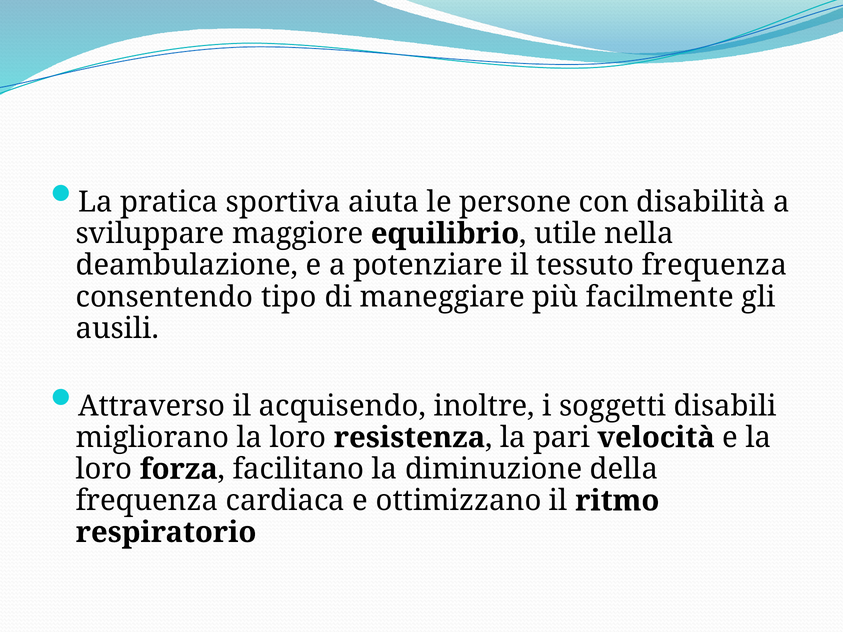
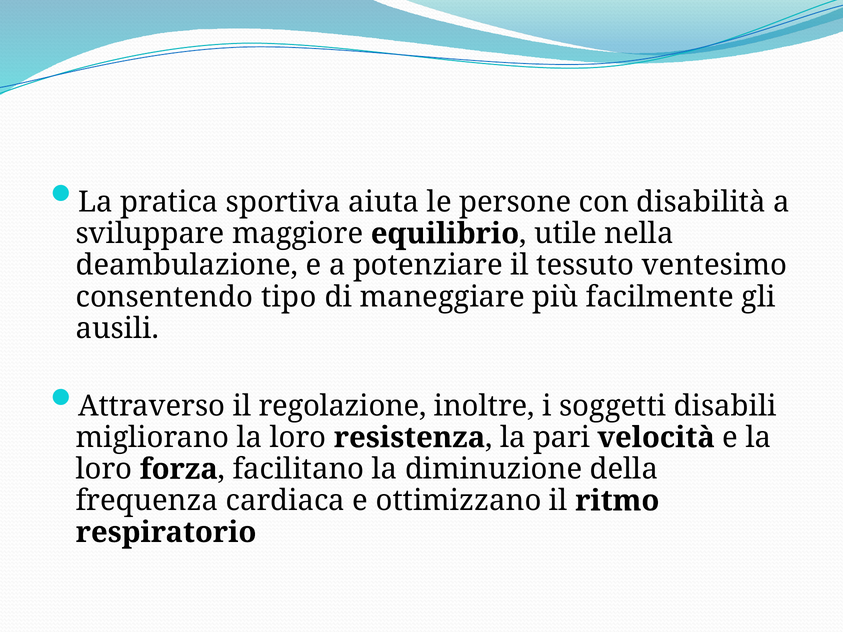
tessuto frequenza: frequenza -> ventesimo
acquisendo: acquisendo -> regolazione
